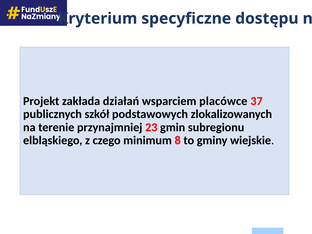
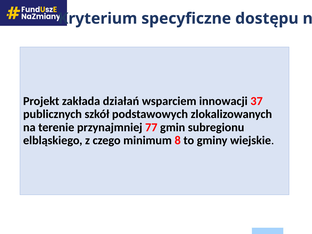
placówce: placówce -> innowacji
23: 23 -> 77
